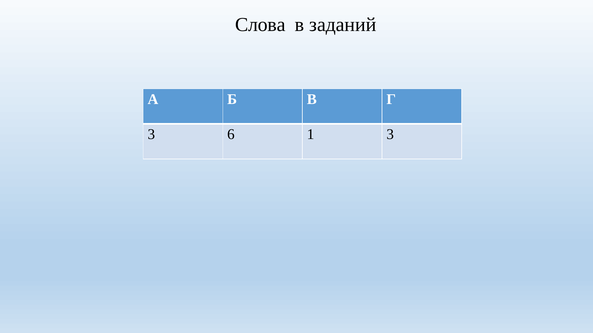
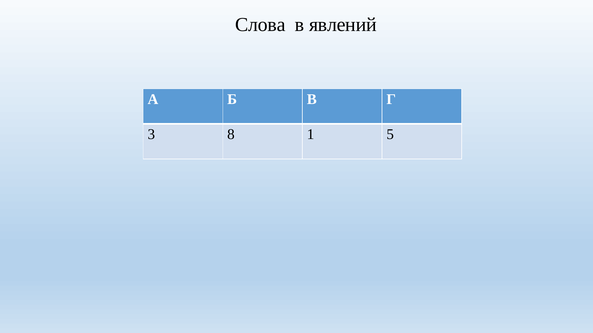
заданий: заданий -> явлений
6: 6 -> 8
1 3: 3 -> 5
